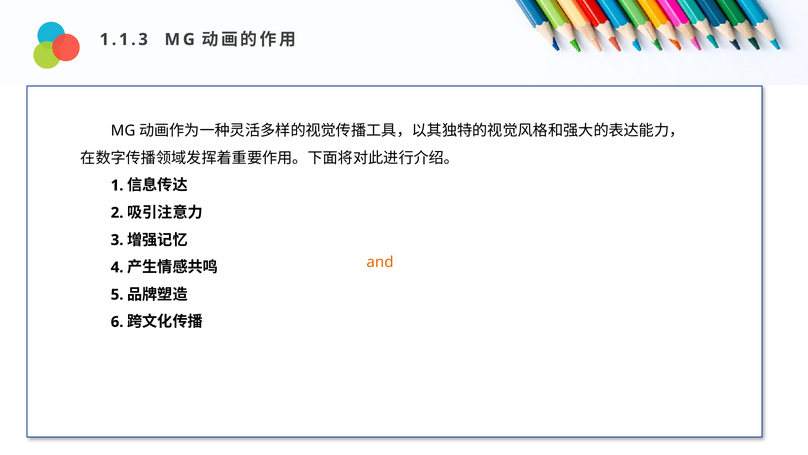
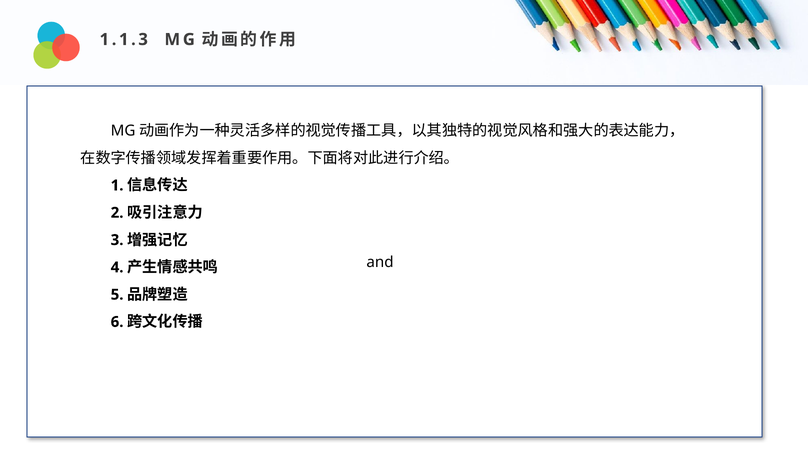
and colour: orange -> black
